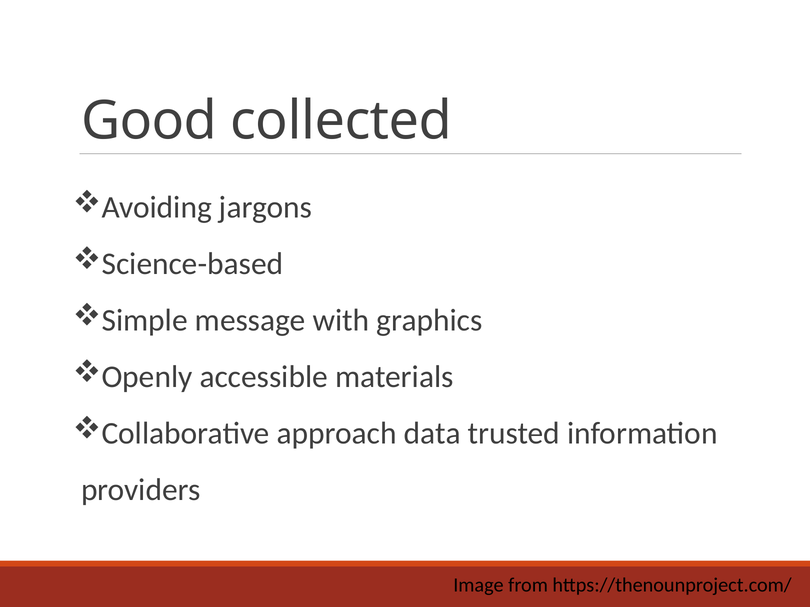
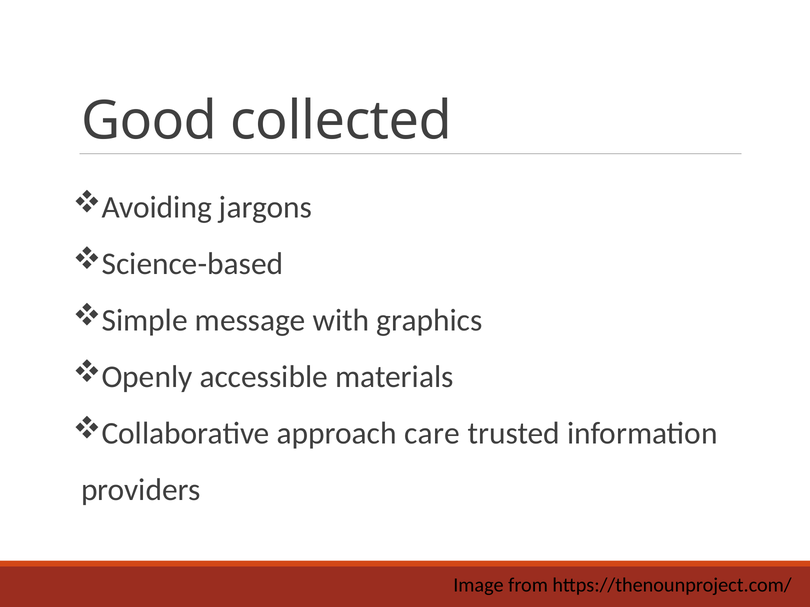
data: data -> care
